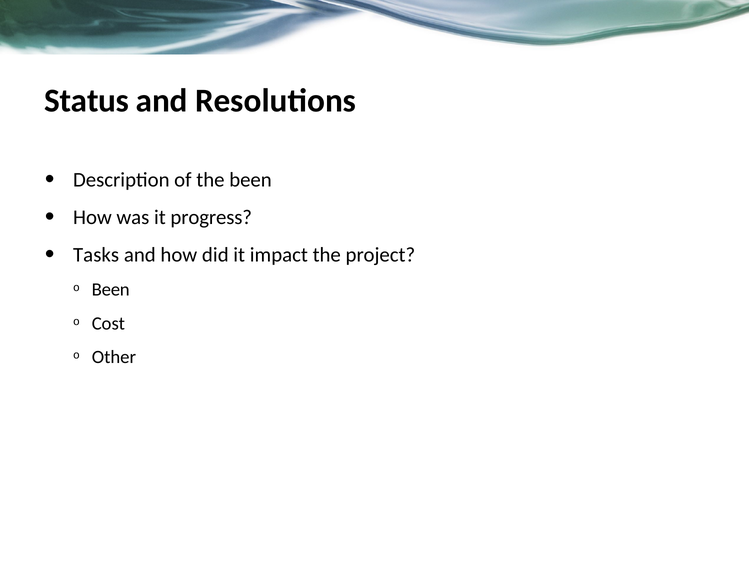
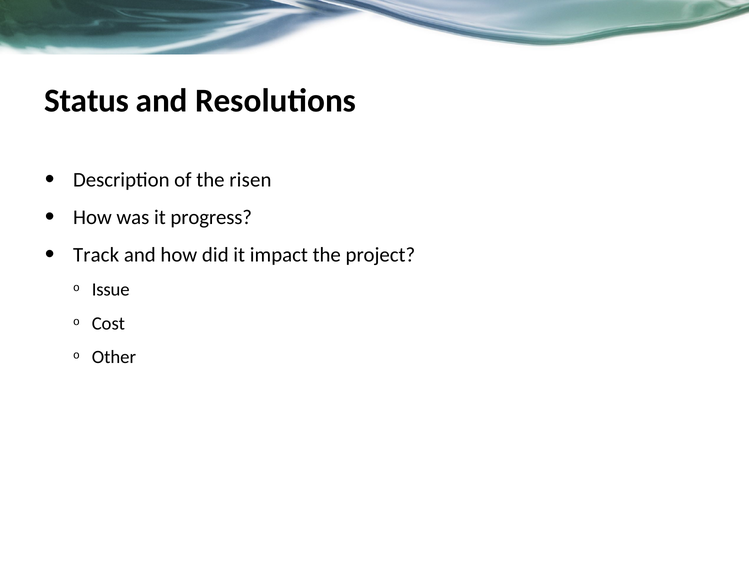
the been: been -> risen
Tasks: Tasks -> Track
Been at (111, 290): Been -> Issue
